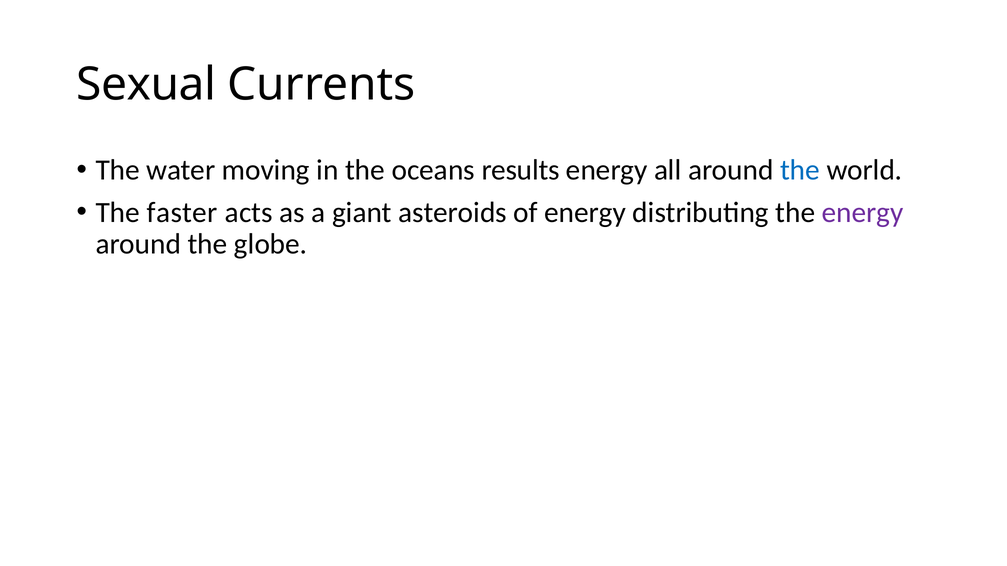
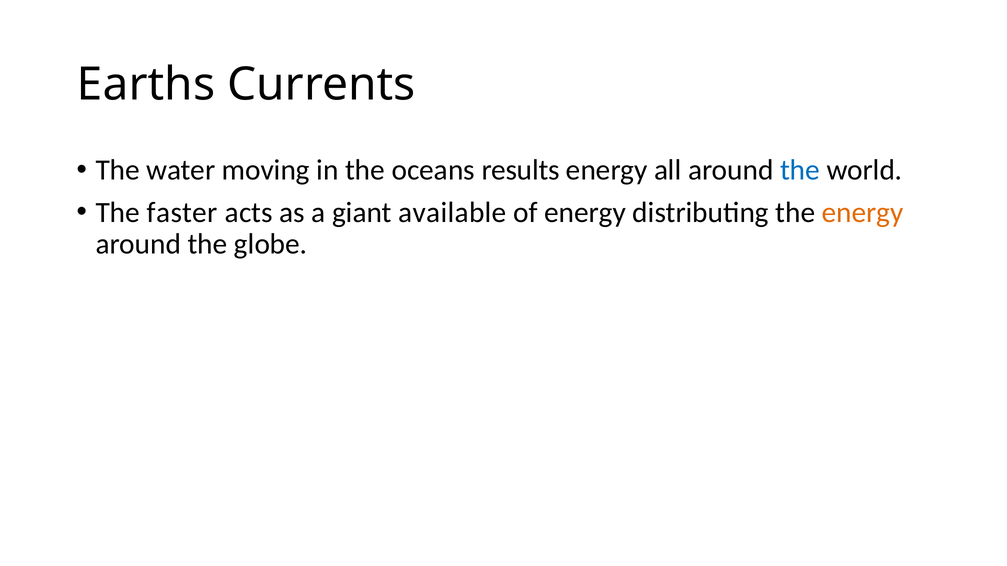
Sexual: Sexual -> Earths
asteroids: asteroids -> available
energy at (863, 212) colour: purple -> orange
